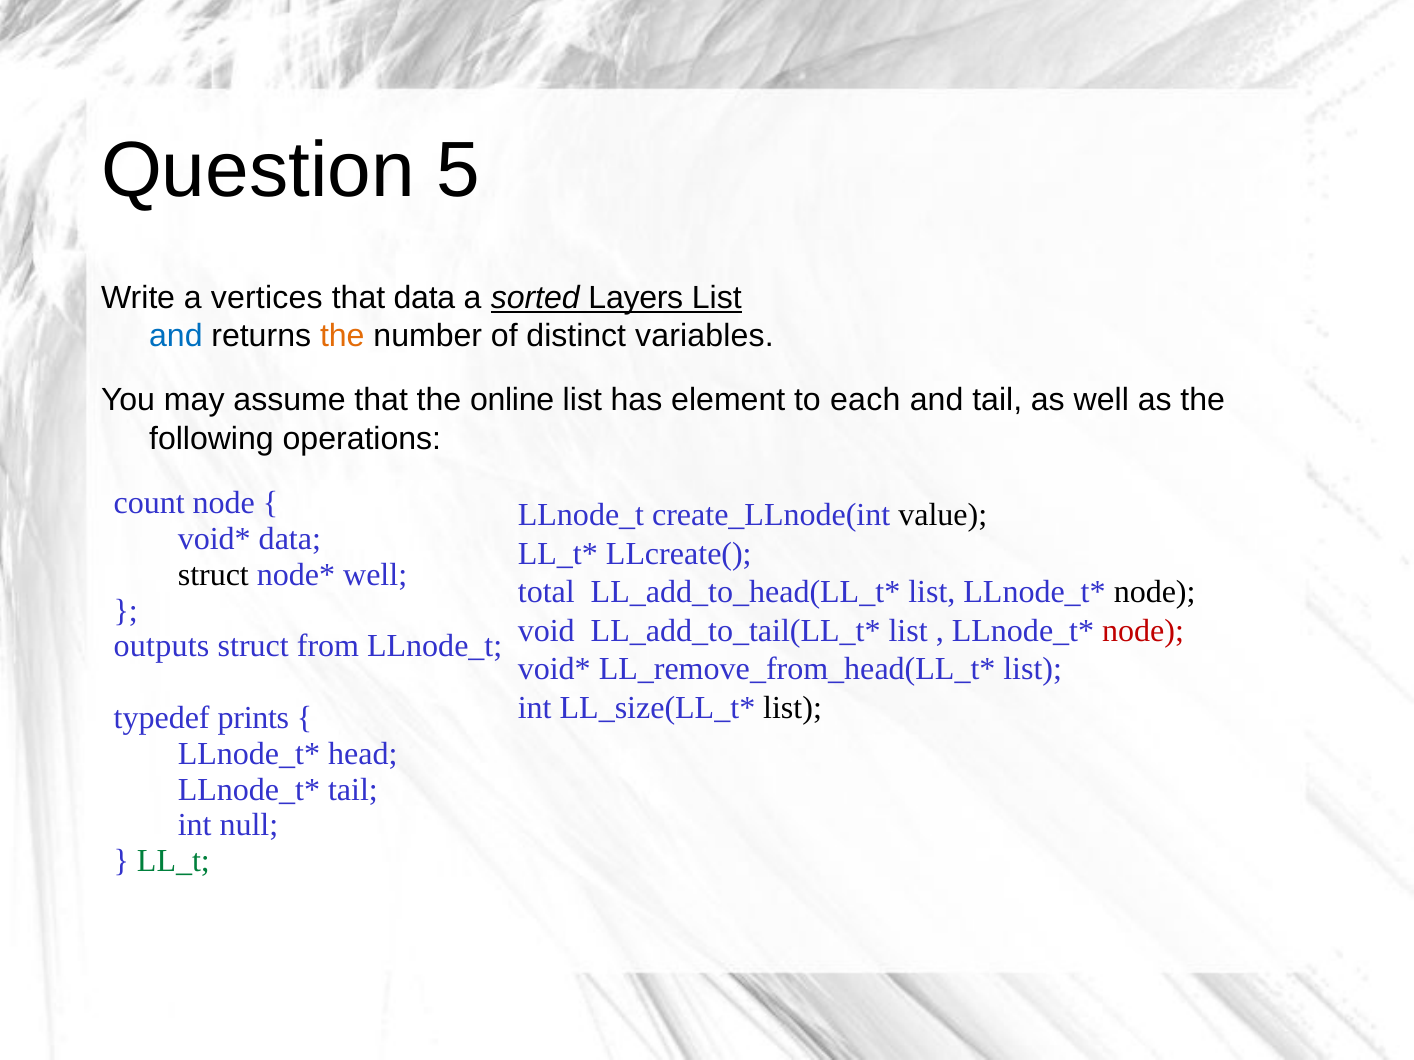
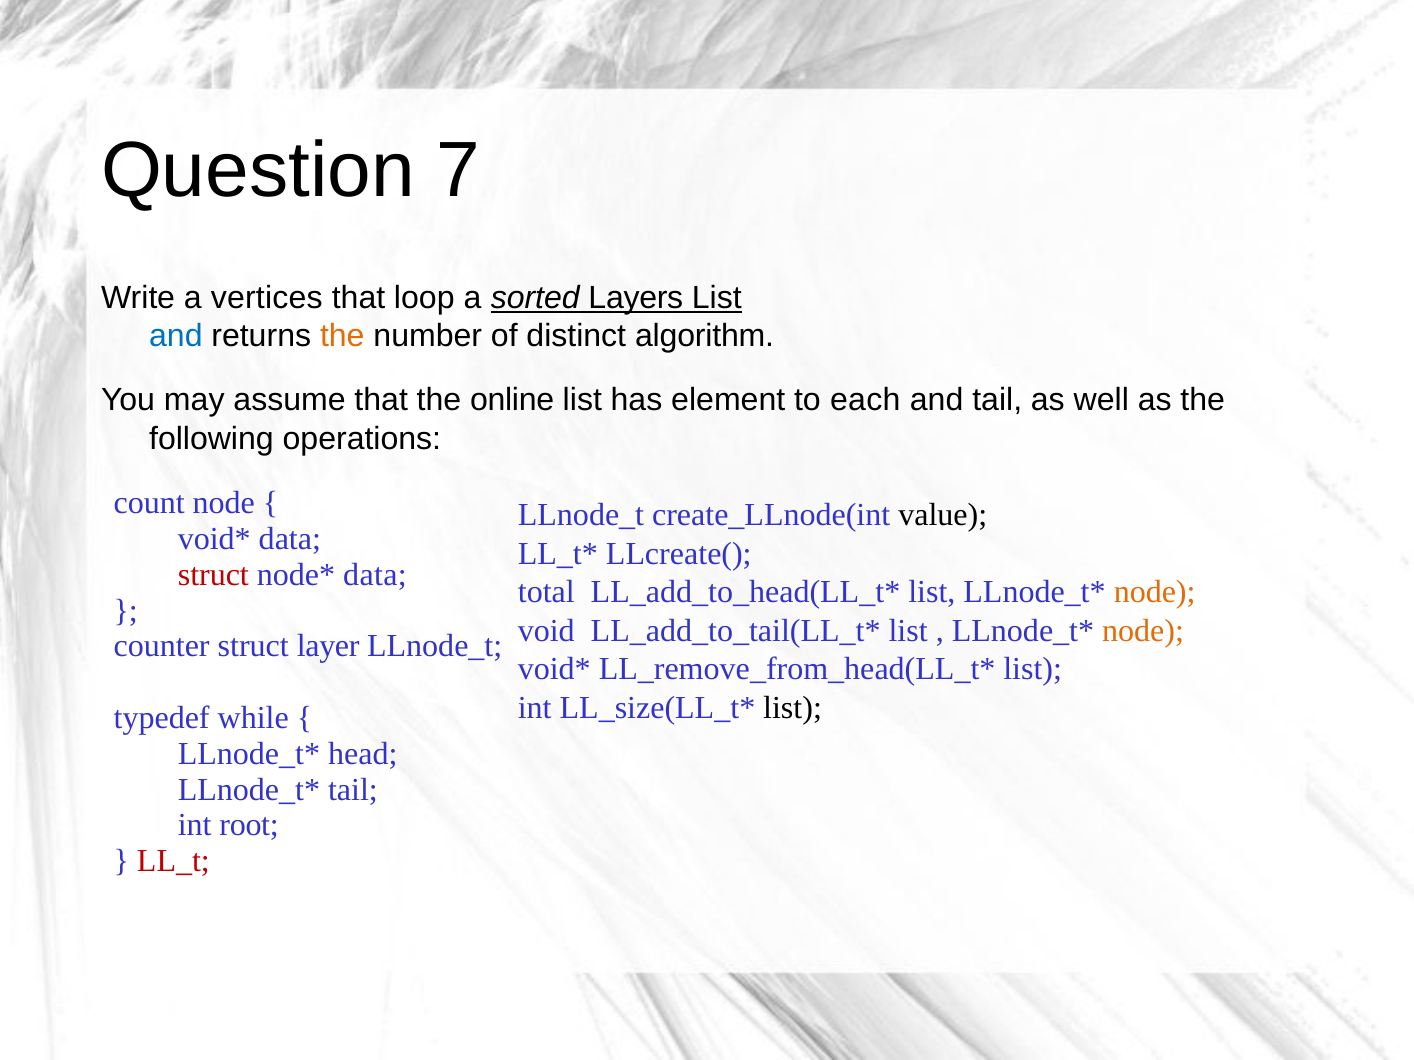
5: 5 -> 7
that data: data -> loop
variables: variables -> algorithm
struct at (213, 575) colour: black -> red
well at (375, 575): well -> data
node at (1155, 592) colour: black -> orange
node at (1143, 631) colour: red -> orange
outputs: outputs -> counter
from: from -> layer
prints: prints -> while
null: null -> root
LL_t colour: green -> red
